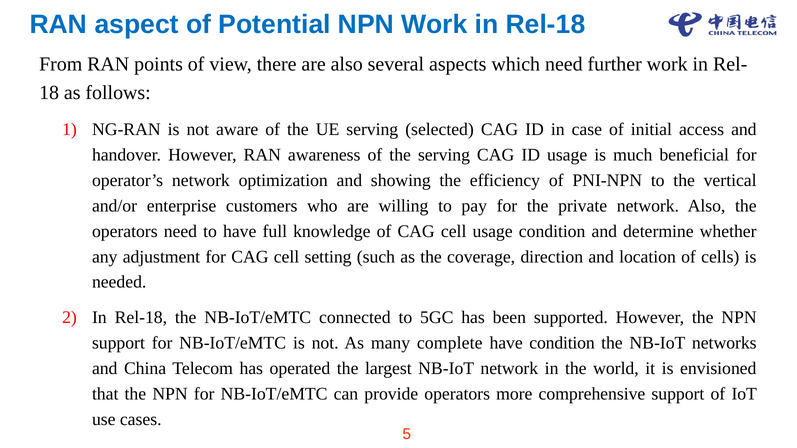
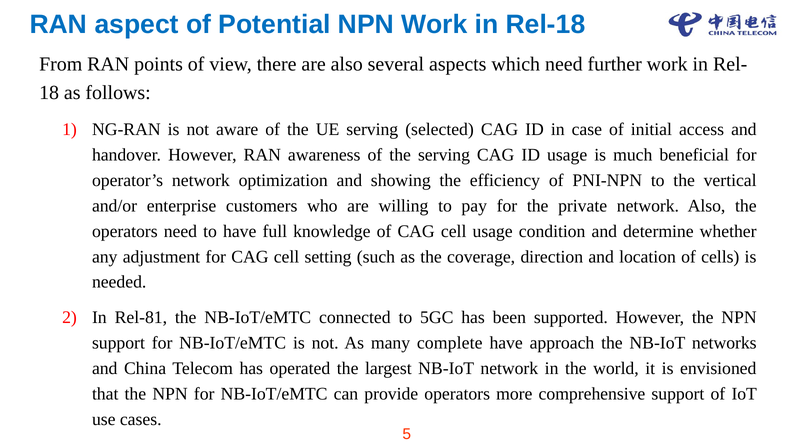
Rel-18 at (141, 318): Rel-18 -> Rel-81
have condition: condition -> approach
